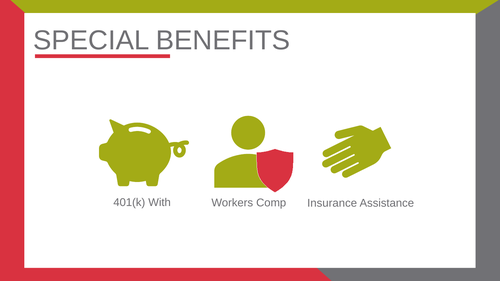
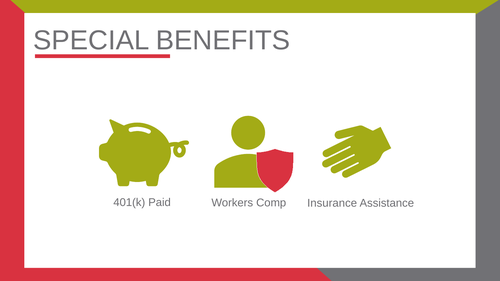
With: With -> Paid
